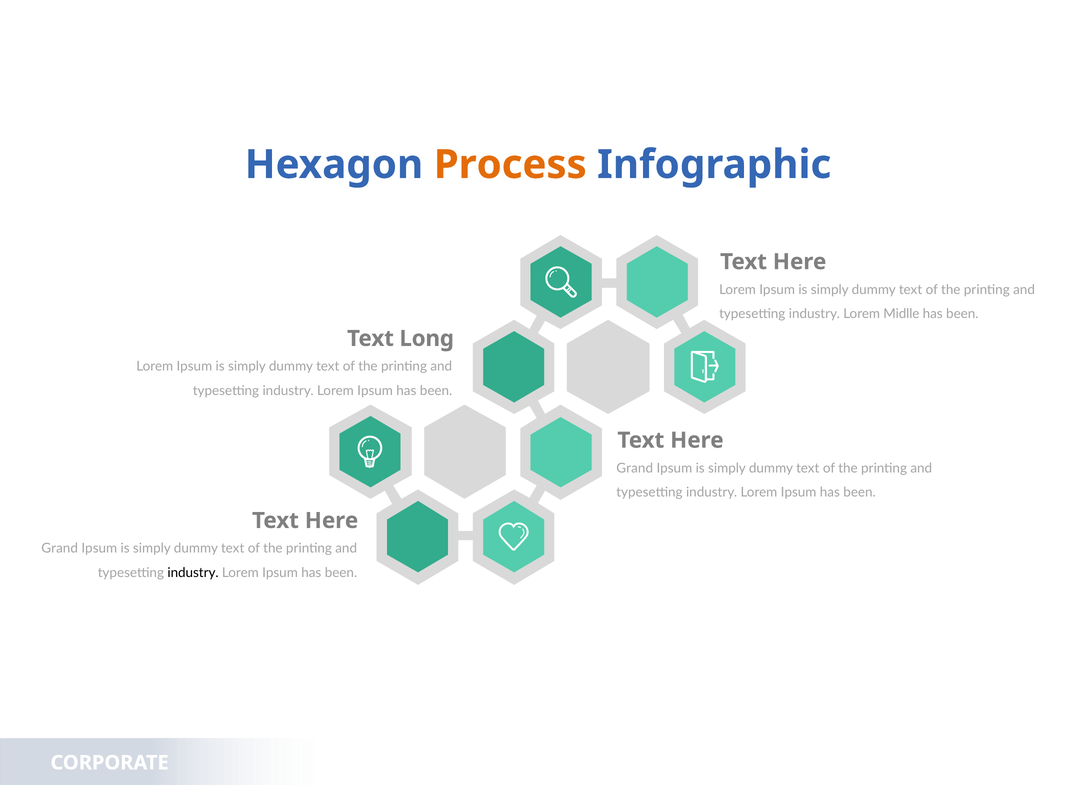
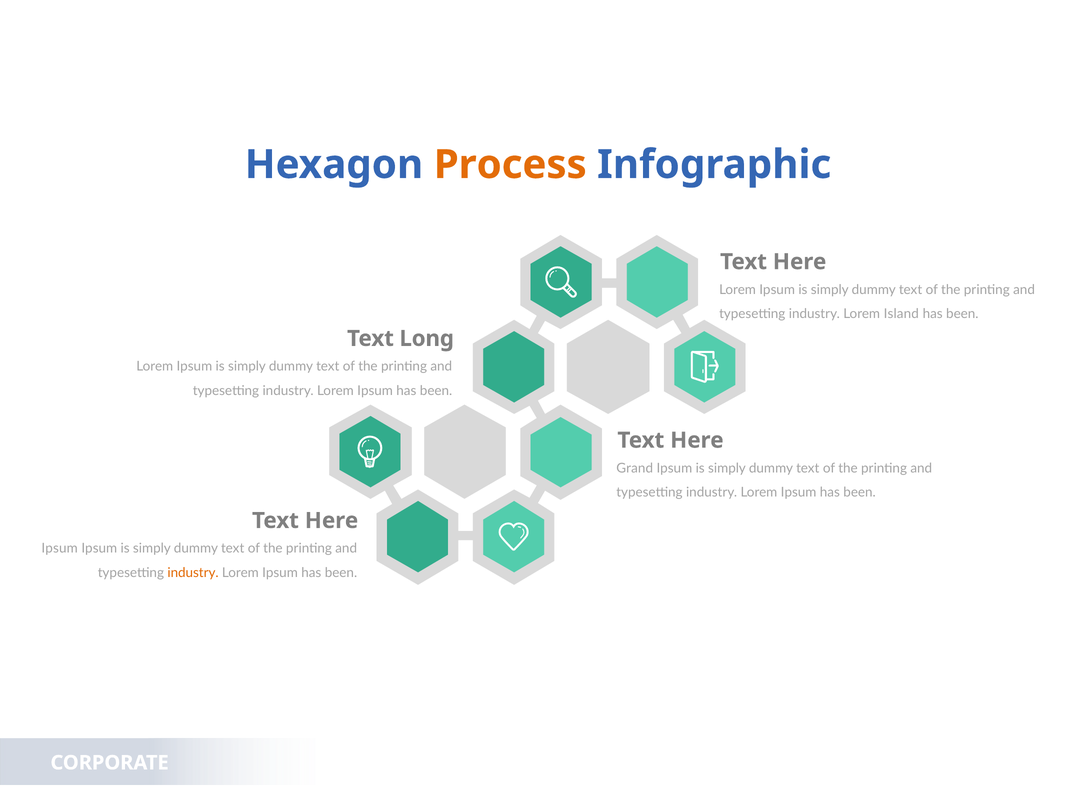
Midlle: Midlle -> Island
Grand at (60, 548): Grand -> Ipsum
industry at (193, 573) colour: black -> orange
